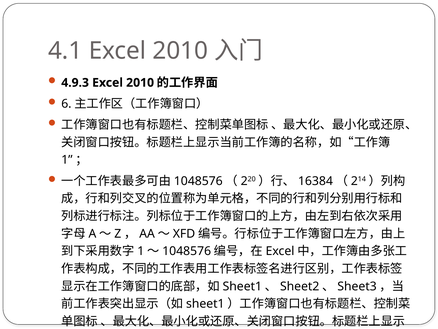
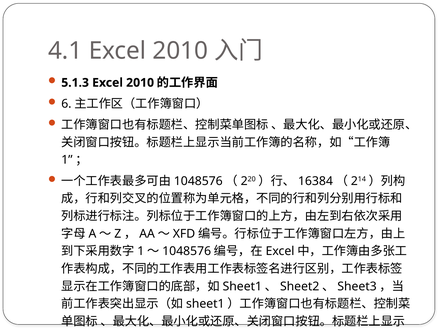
4.9.3: 4.9.3 -> 5.1.3
